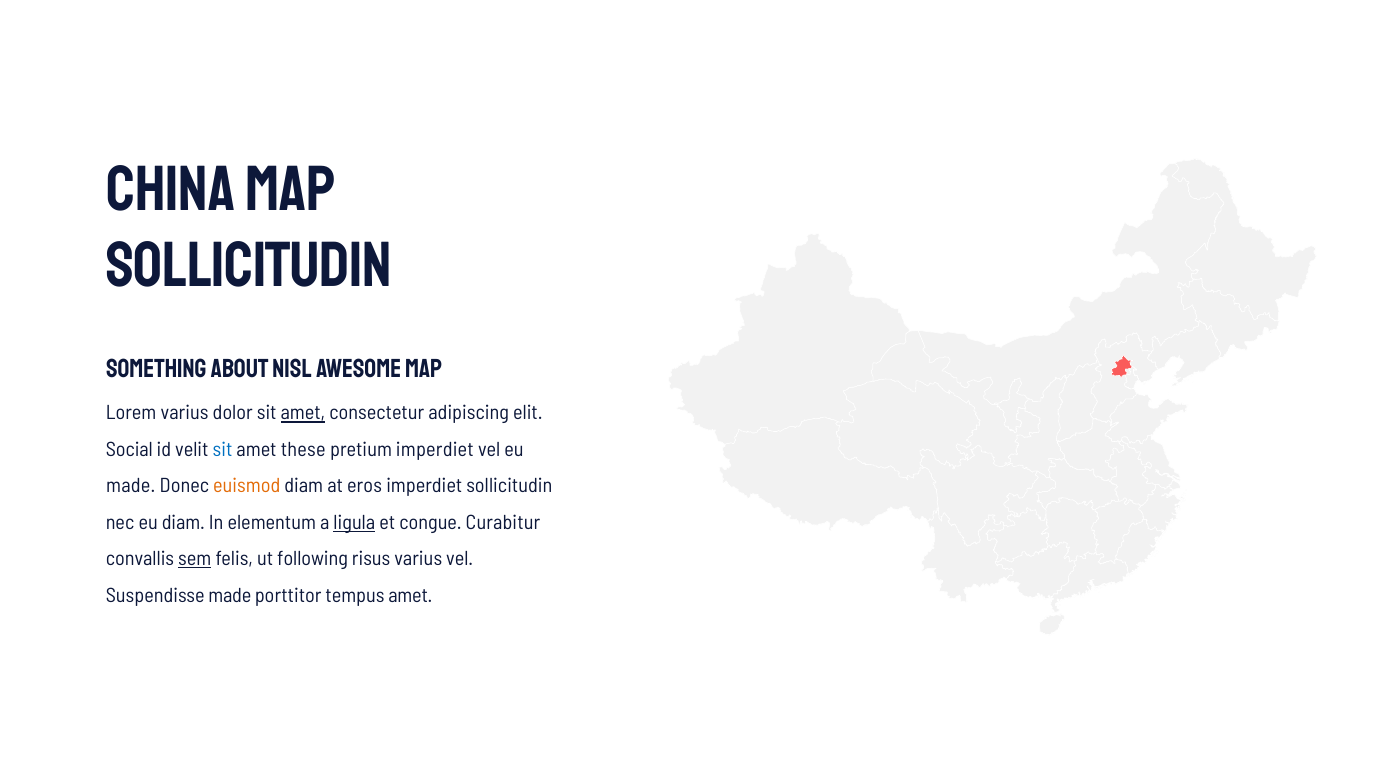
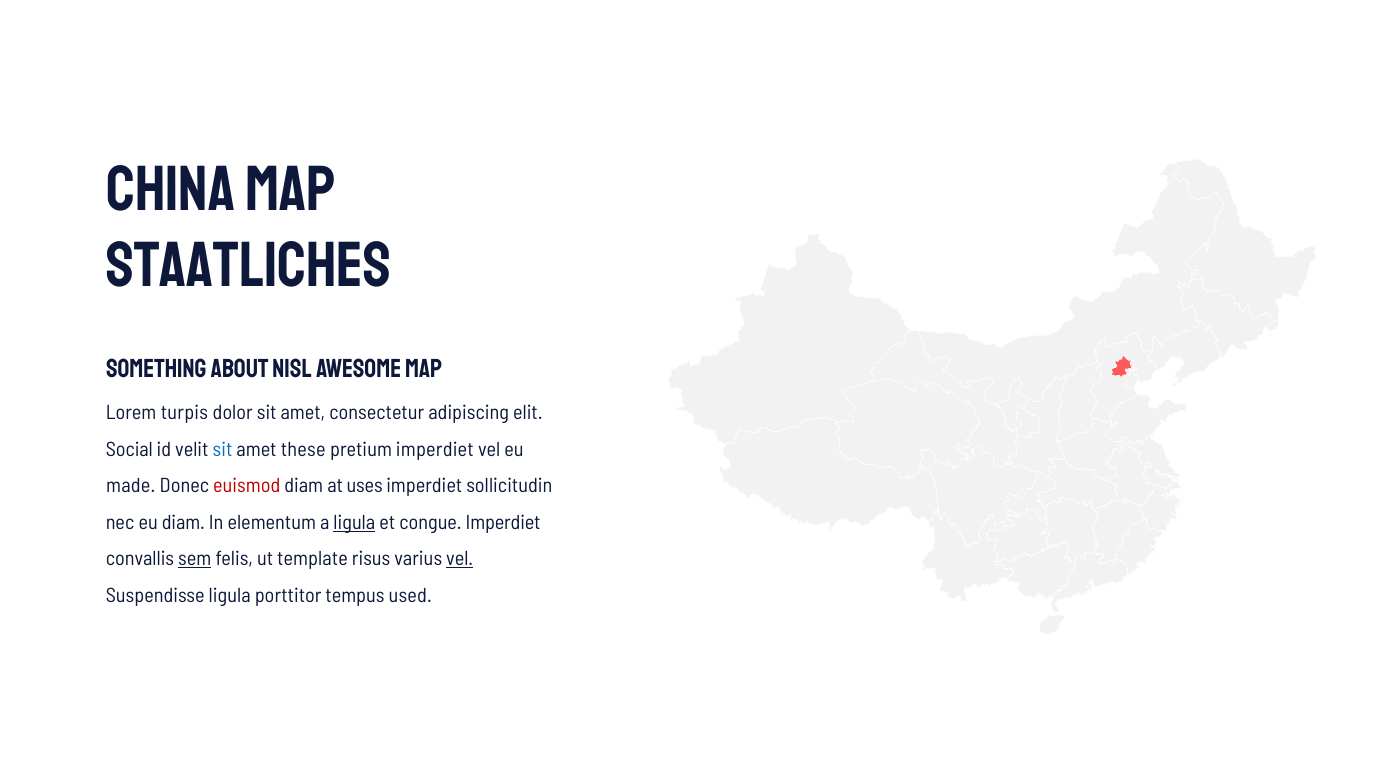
Sollicitudin at (249, 266): Sollicitudin -> Staatliches
Lorem varius: varius -> turpis
amet at (303, 413) underline: present -> none
euismod colour: orange -> red
eros: eros -> uses
congue Curabitur: Curabitur -> Imperdiet
following: following -> template
vel at (460, 559) underline: none -> present
Suspendisse made: made -> ligula
tempus amet: amet -> used
